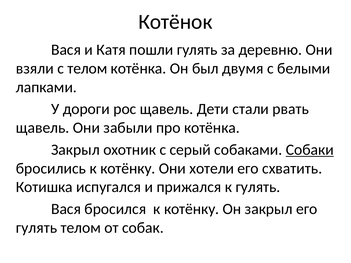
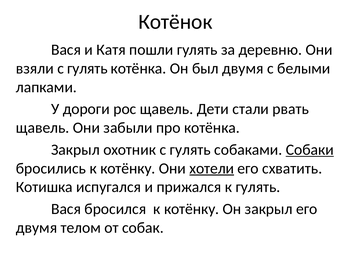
взяли с телом: телом -> гулять
охотник с серый: серый -> гулять
хотели underline: none -> present
гулять at (37, 228): гулять -> двумя
